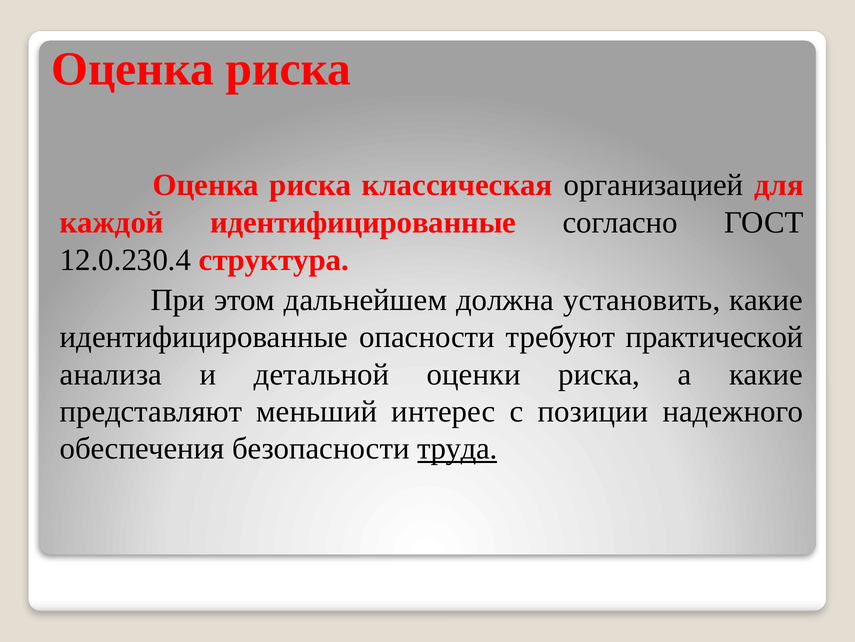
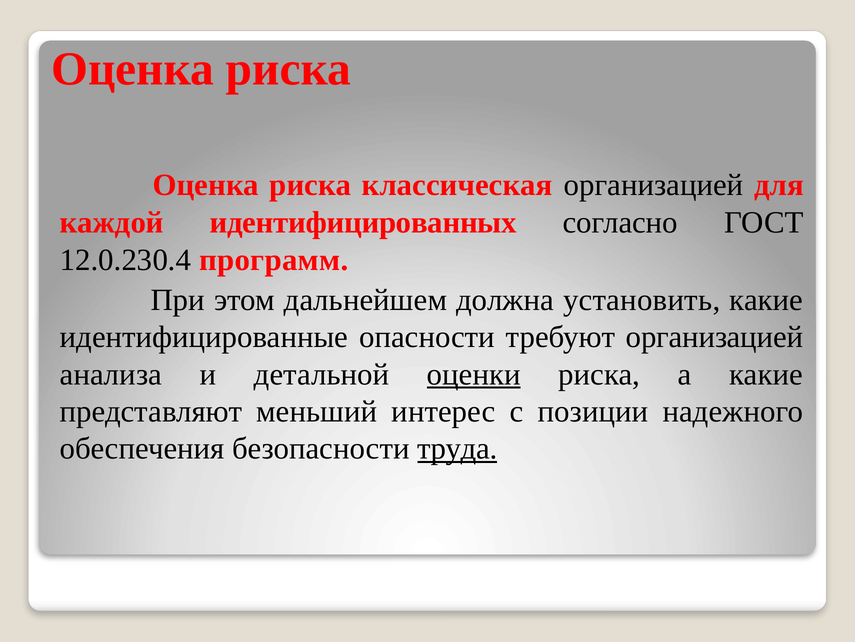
каждой идентифицированные: идентифицированные -> идентифицированных
структура: структура -> программ
требуют практической: практической -> организацией
оценки underline: none -> present
